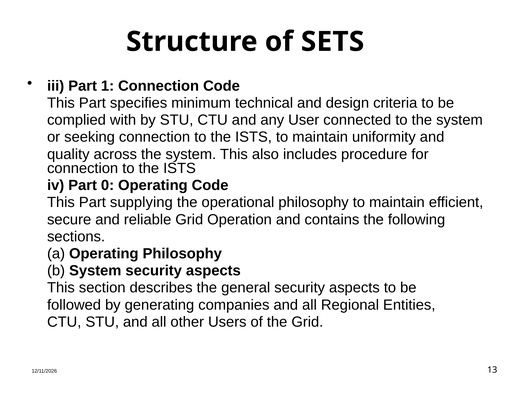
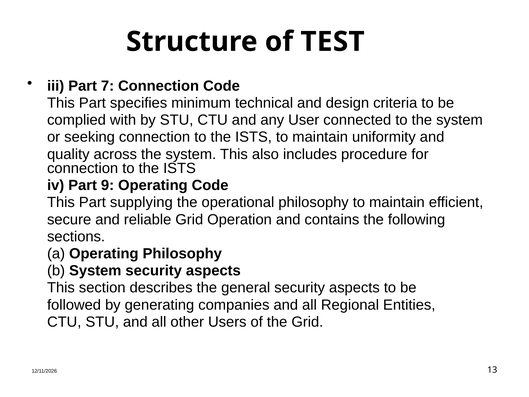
SETS: SETS -> TEST
1: 1 -> 7
0: 0 -> 9
